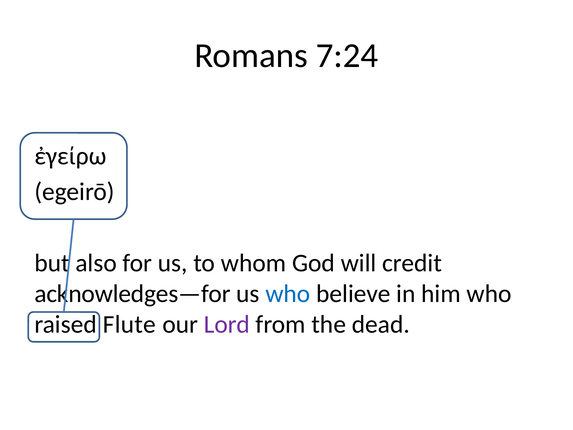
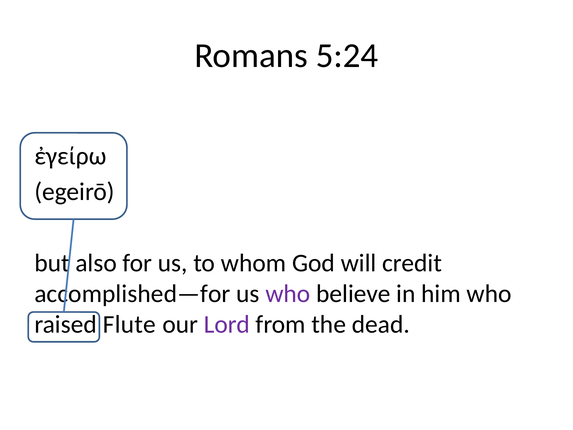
7:24: 7:24 -> 5:24
acknowledges—for: acknowledges—for -> accomplished—for
who at (288, 294) colour: blue -> purple
